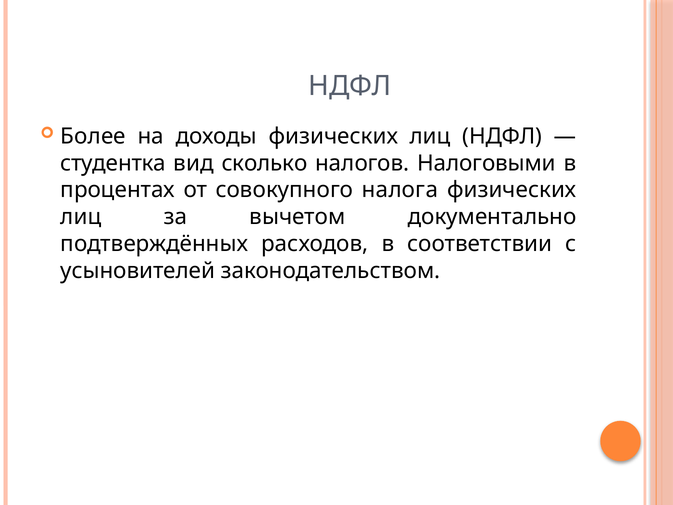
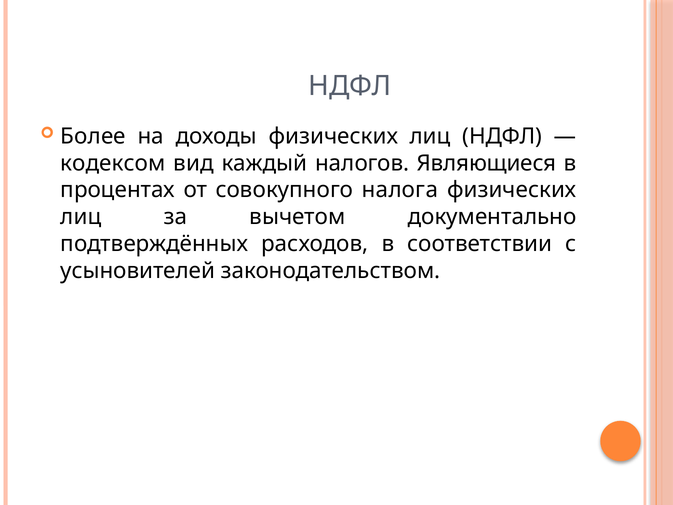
студентка: студентка -> кодексом
сколько: сколько -> каждый
Налоговыми: Налоговыми -> Являющиеся
